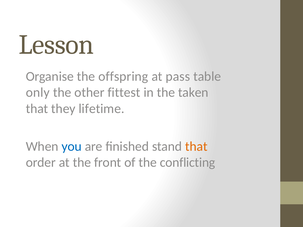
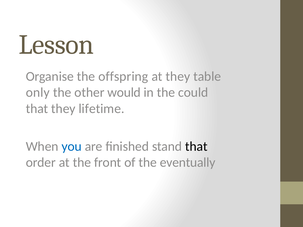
at pass: pass -> they
fittest: fittest -> would
taken: taken -> could
that at (196, 147) colour: orange -> black
conflicting: conflicting -> eventually
